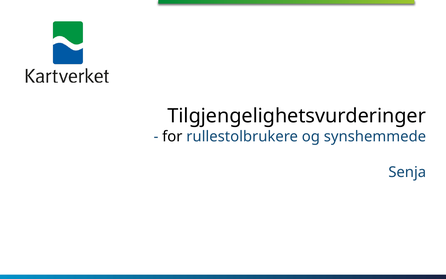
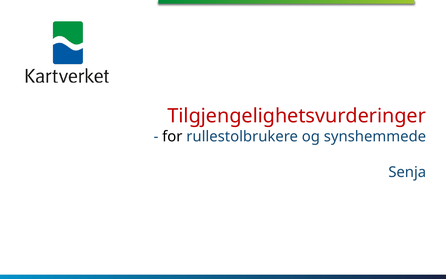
Tilgjengelighetsvurderinger colour: black -> red
